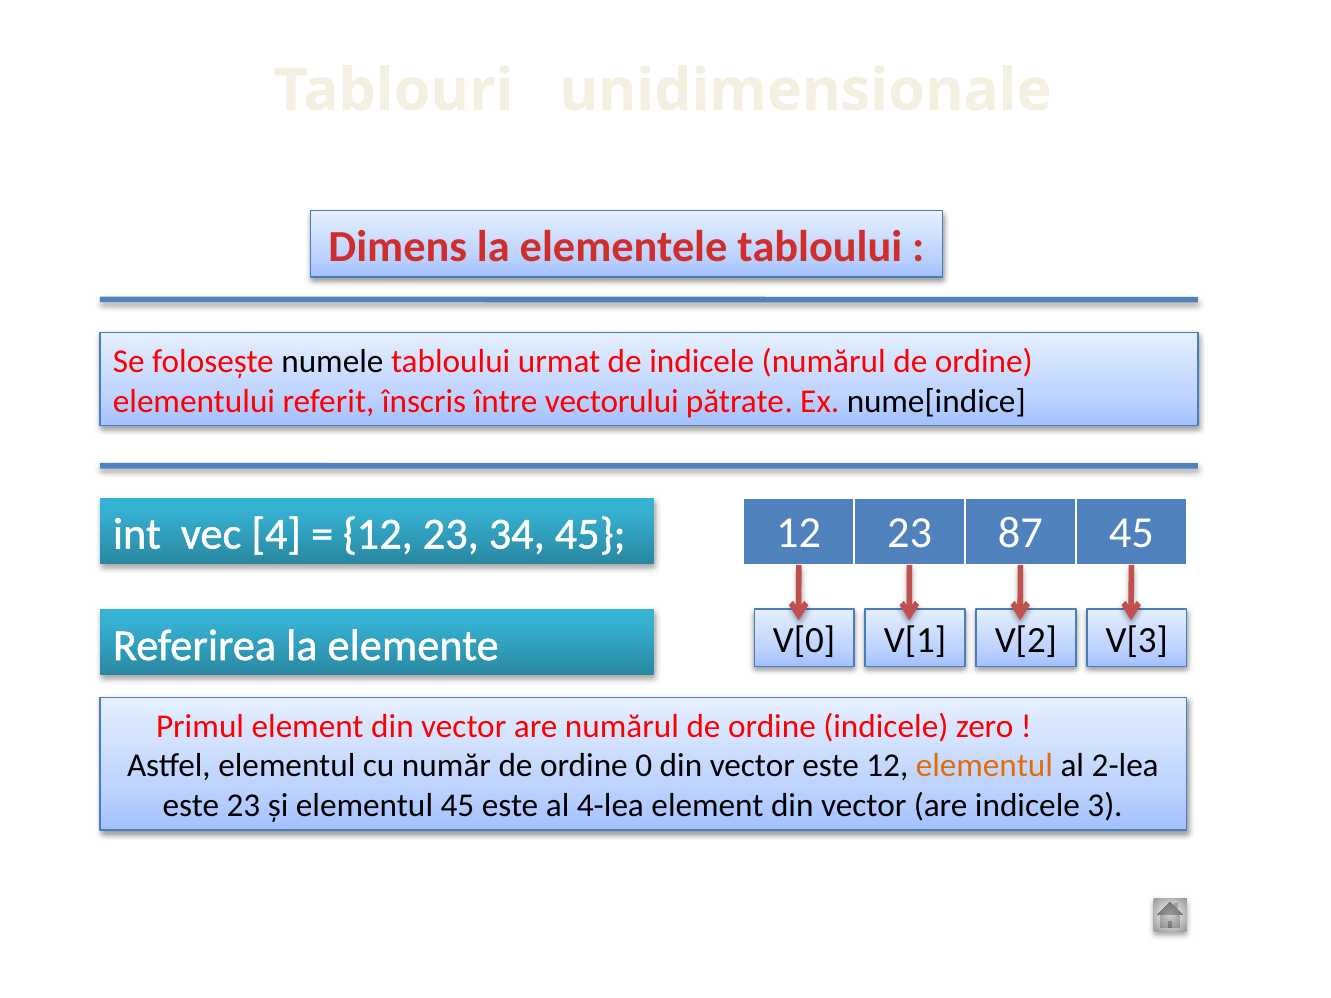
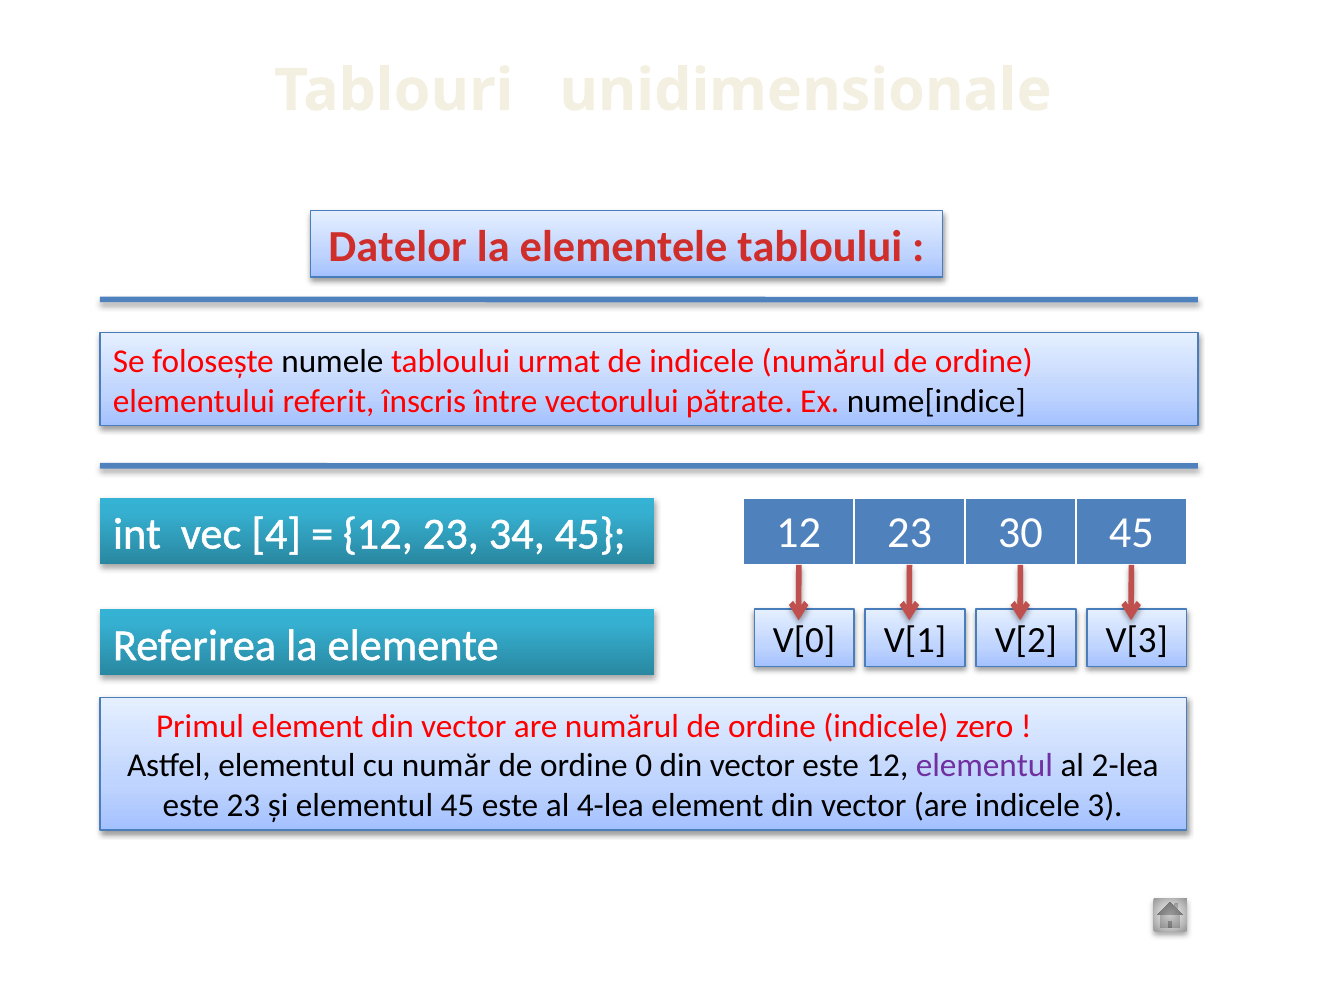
Dimens: Dimens -> Datelor
87: 87 -> 30
elementul at (984, 766) colour: orange -> purple
